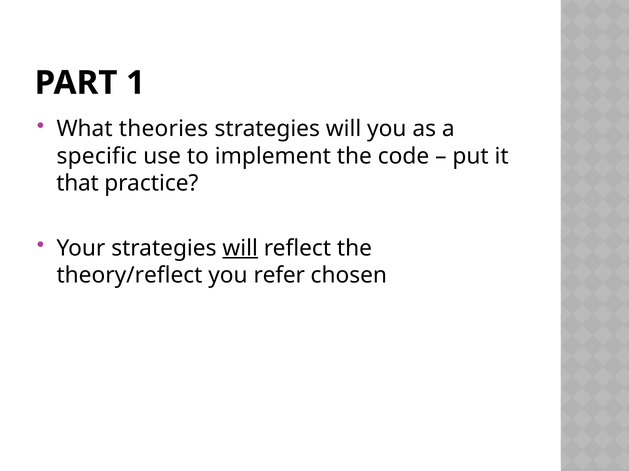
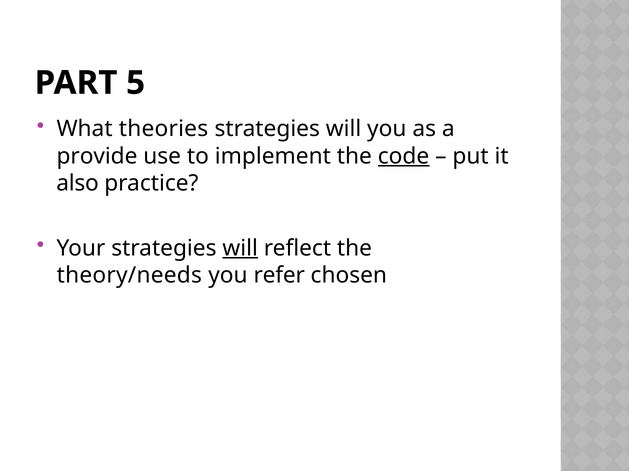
1: 1 -> 5
specific: specific -> provide
code underline: none -> present
that: that -> also
theory/reflect: theory/reflect -> theory/needs
